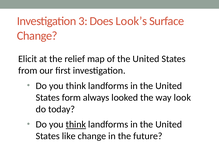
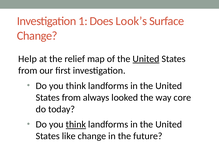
3: 3 -> 1
Elicit: Elicit -> Help
United at (146, 59) underline: none -> present
form at (71, 98): form -> from
look: look -> core
